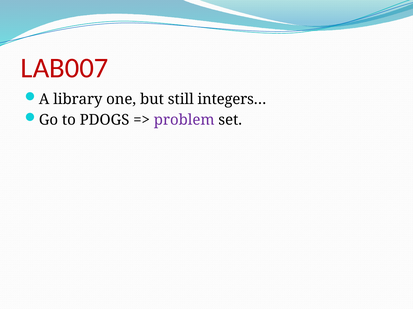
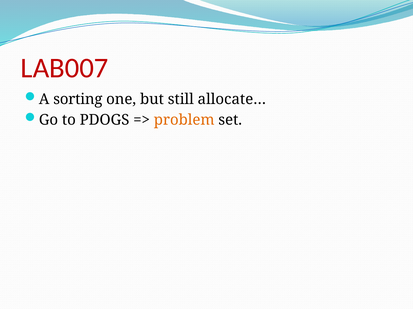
library: library -> sorting
integers…: integers… -> allocate…
problem colour: purple -> orange
